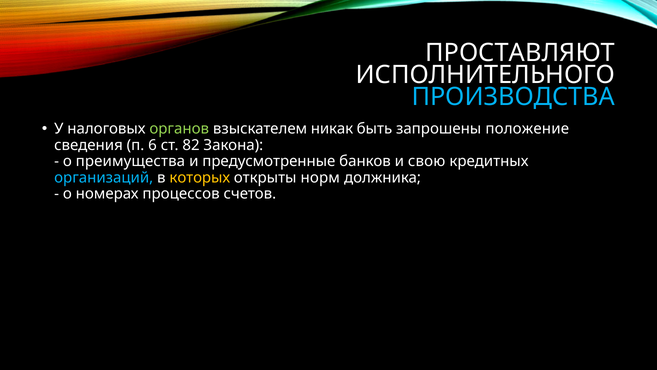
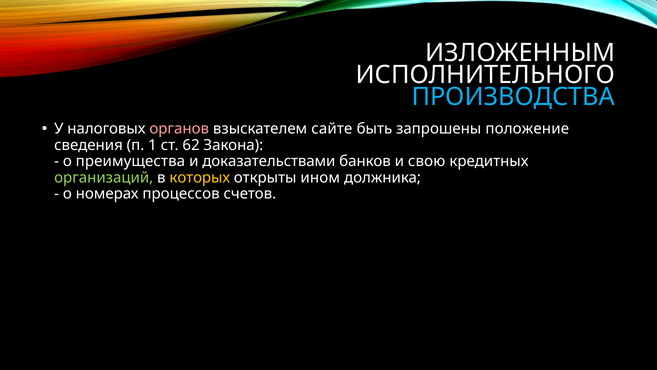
ПРОСТАВЛЯЮТ: ПРОСТАВЛЯЮТ -> ИЗЛОЖЕННЫМ
органов colour: light green -> pink
никак: никак -> сайте
6: 6 -> 1
82: 82 -> 62
предусмотренные: предусмотренные -> доказательствами
организаций colour: light blue -> light green
норм: норм -> ином
